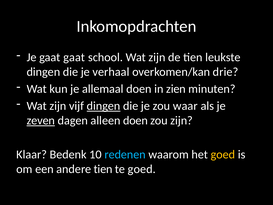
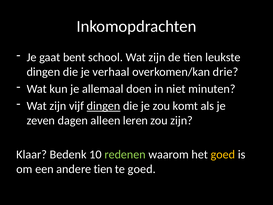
gaat gaat: gaat -> bent
zien: zien -> niet
waar: waar -> komt
zeven underline: present -> none
alleen doen: doen -> leren
redenen colour: light blue -> light green
